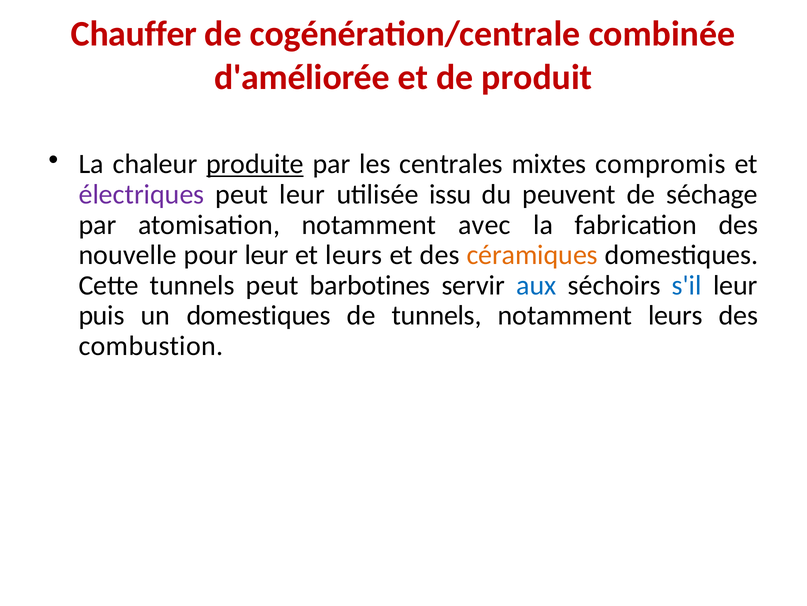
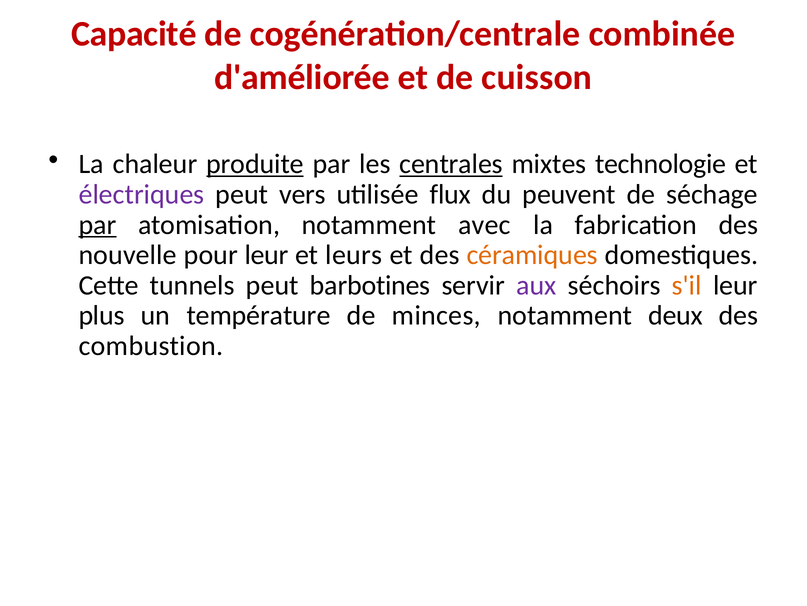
Chauffer: Chauffer -> Capacité
produit: produit -> cuisson
centrales underline: none -> present
compromis: compromis -> technologie
peut leur: leur -> vers
issu: issu -> flux
par at (98, 225) underline: none -> present
aux colour: blue -> purple
s'il colour: blue -> orange
puis: puis -> plus
un domestiques: domestiques -> température
de tunnels: tunnels -> minces
notamment leurs: leurs -> deux
